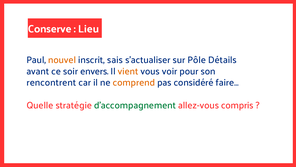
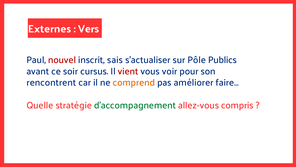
Conserve: Conserve -> Externes
Lieu: Lieu -> Vers
nouvel colour: orange -> red
Détails: Détails -> Publics
envers: envers -> cursus
vient colour: orange -> red
considéré: considéré -> améliorer
